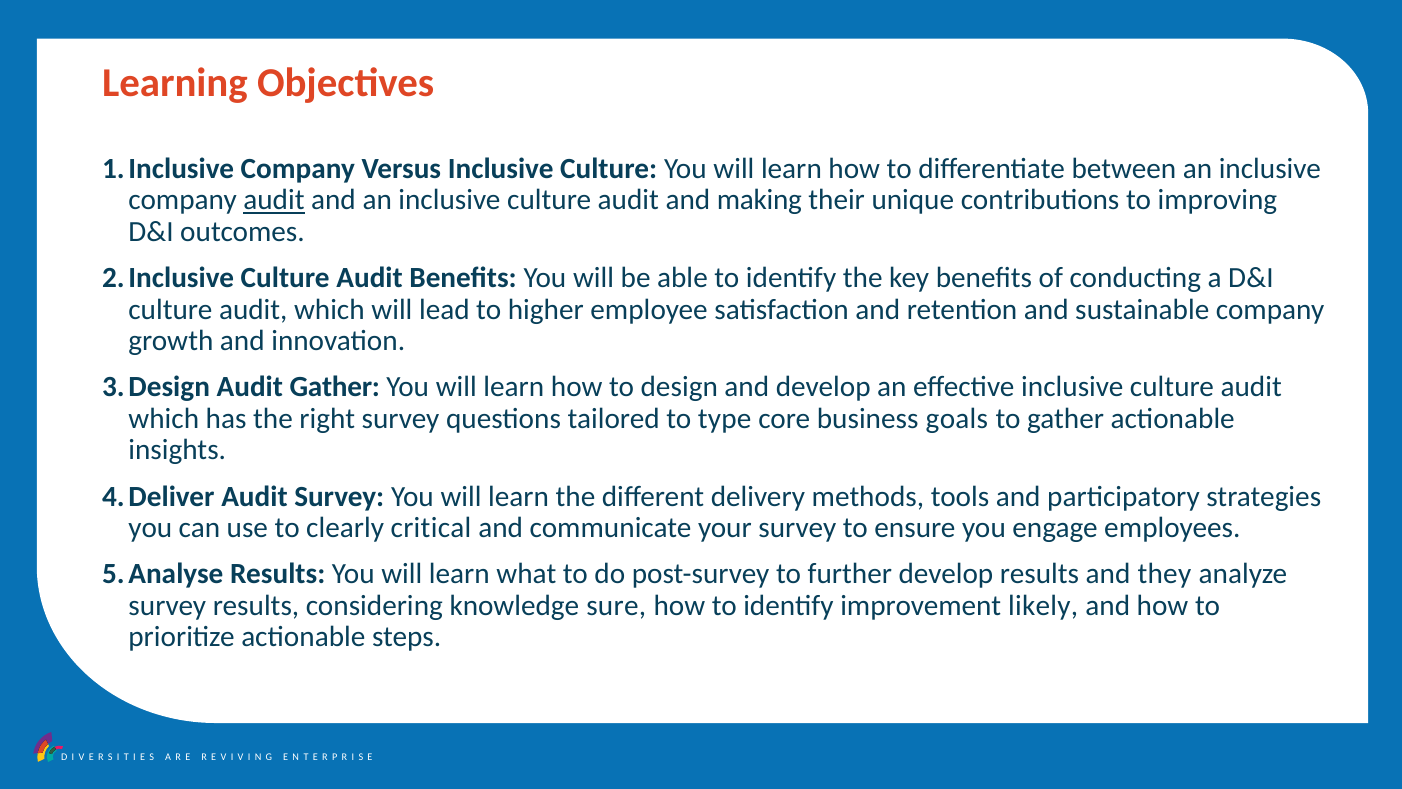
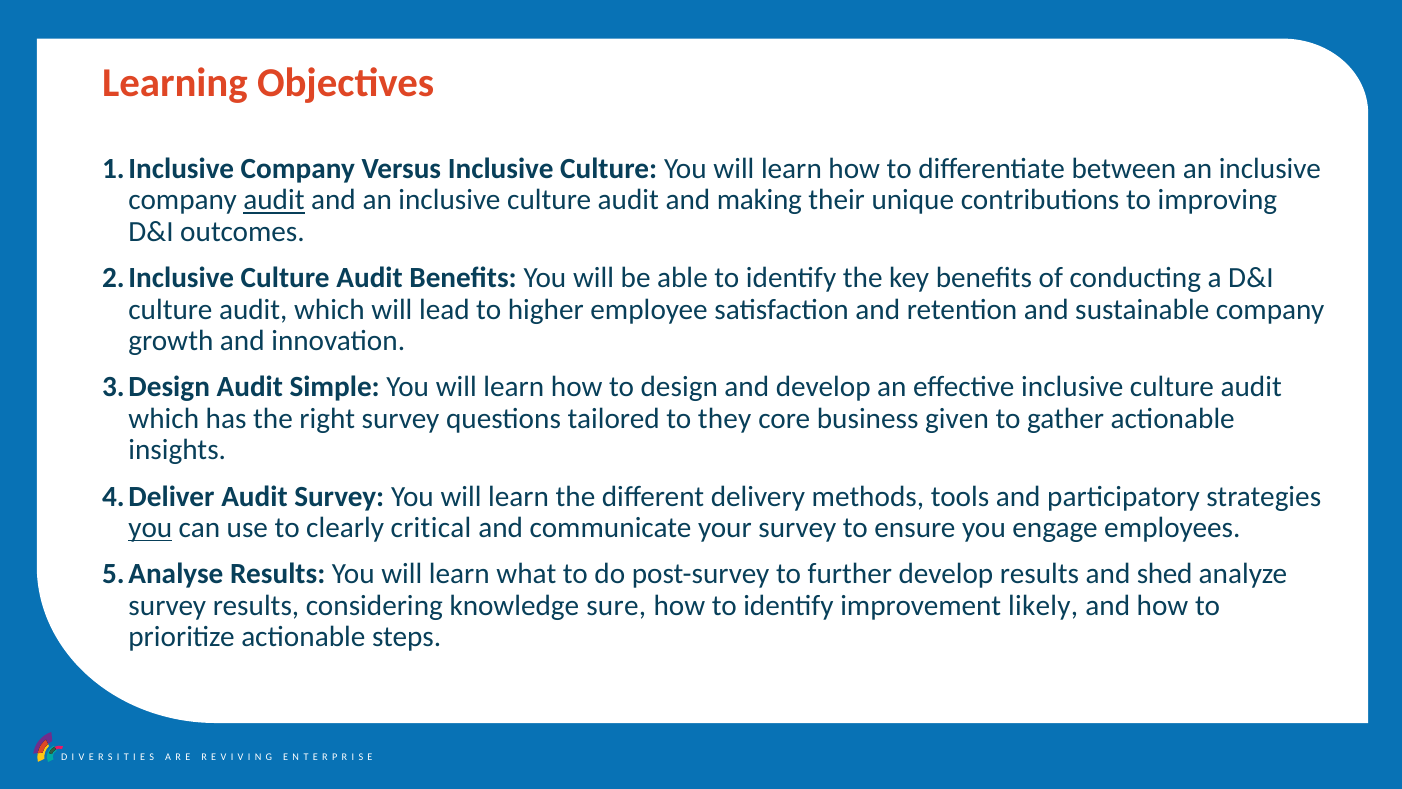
Audit Gather: Gather -> Simple
type: type -> they
goals: goals -> given
you at (150, 528) underline: none -> present
they: they -> shed
